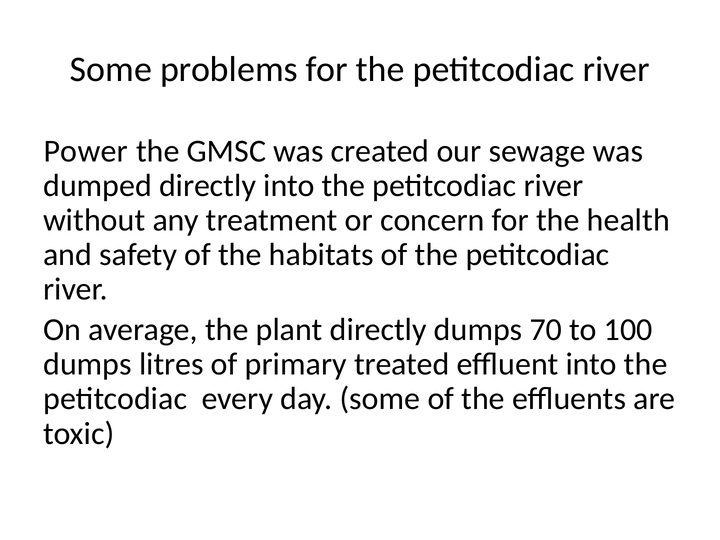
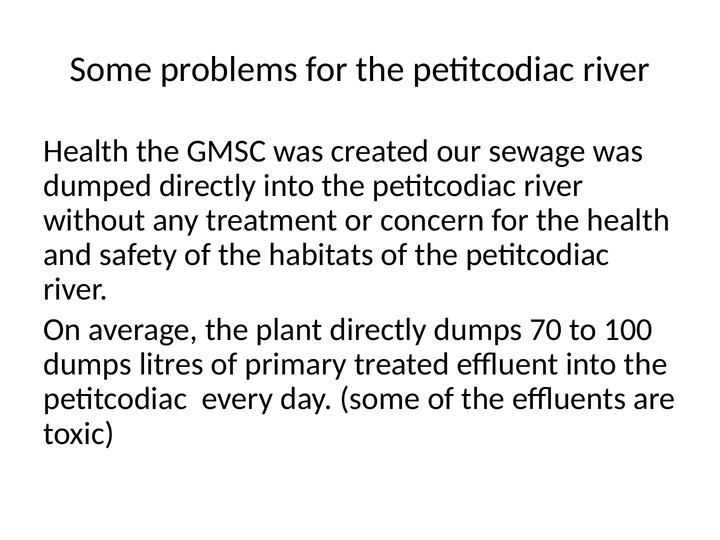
Power at (86, 151): Power -> Health
